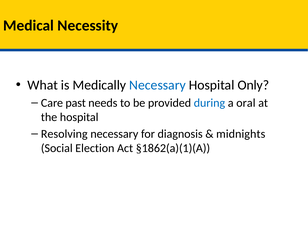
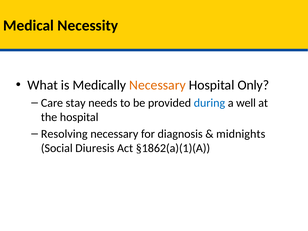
Necessary at (158, 85) colour: blue -> orange
past: past -> stay
oral: oral -> well
Election: Election -> Diuresis
